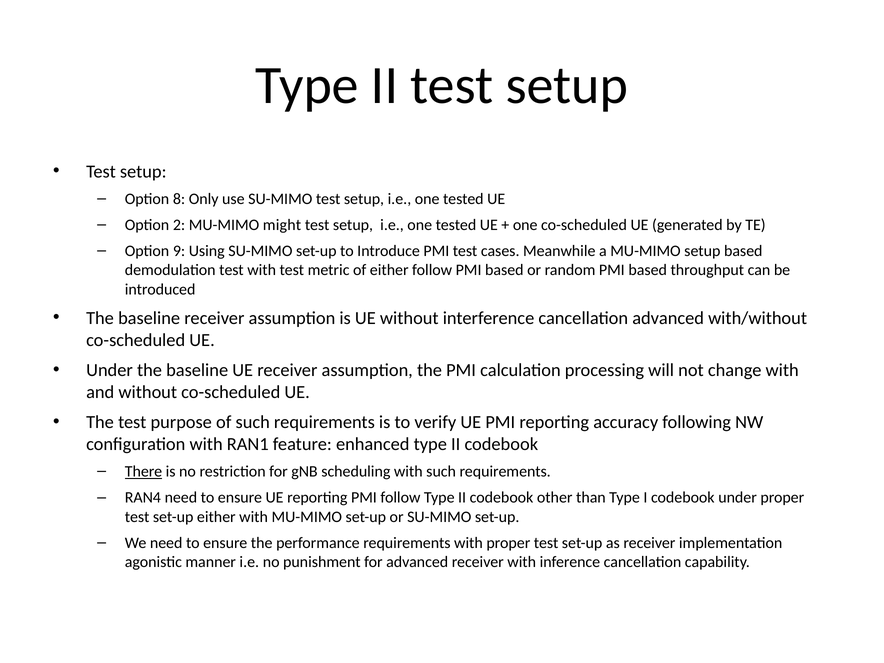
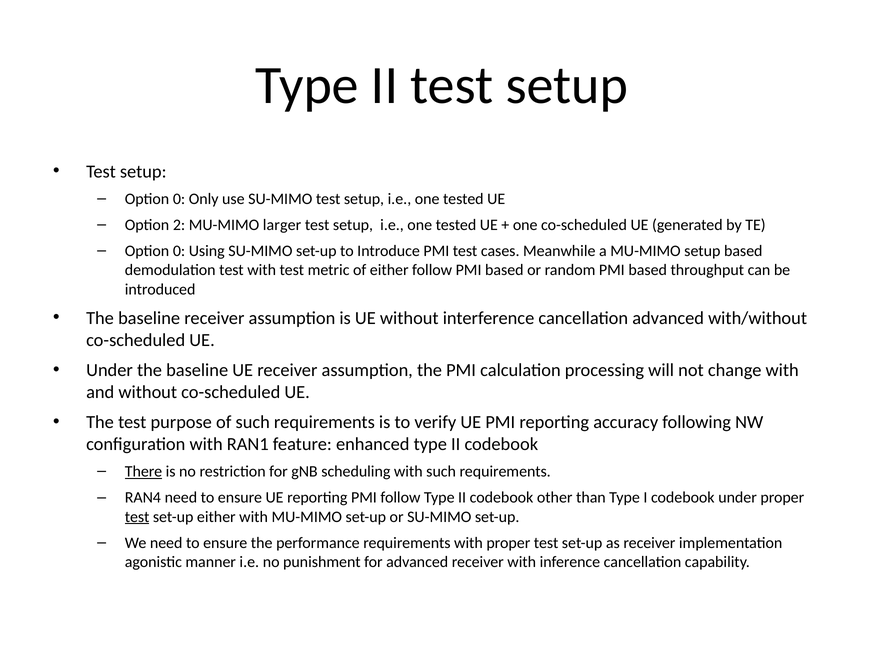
8 at (179, 199): 8 -> 0
might: might -> larger
9 at (179, 251): 9 -> 0
test at (137, 517) underline: none -> present
